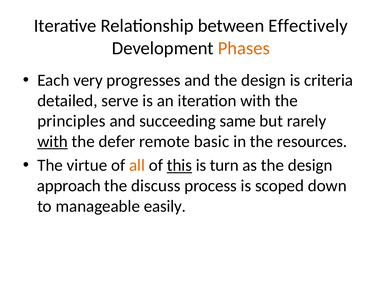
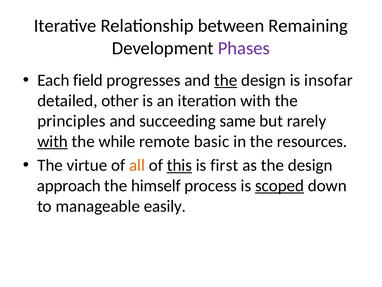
Effectively: Effectively -> Remaining
Phases colour: orange -> purple
very: very -> field
the at (226, 80) underline: none -> present
criteria: criteria -> insofar
serve: serve -> other
defer: defer -> while
turn: turn -> first
discuss: discuss -> himself
scoped underline: none -> present
